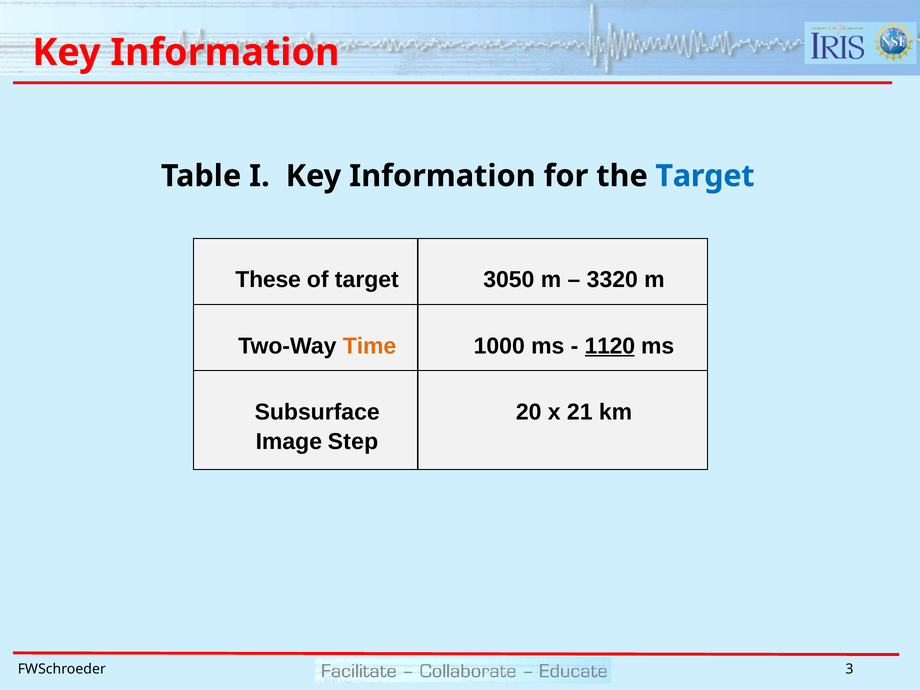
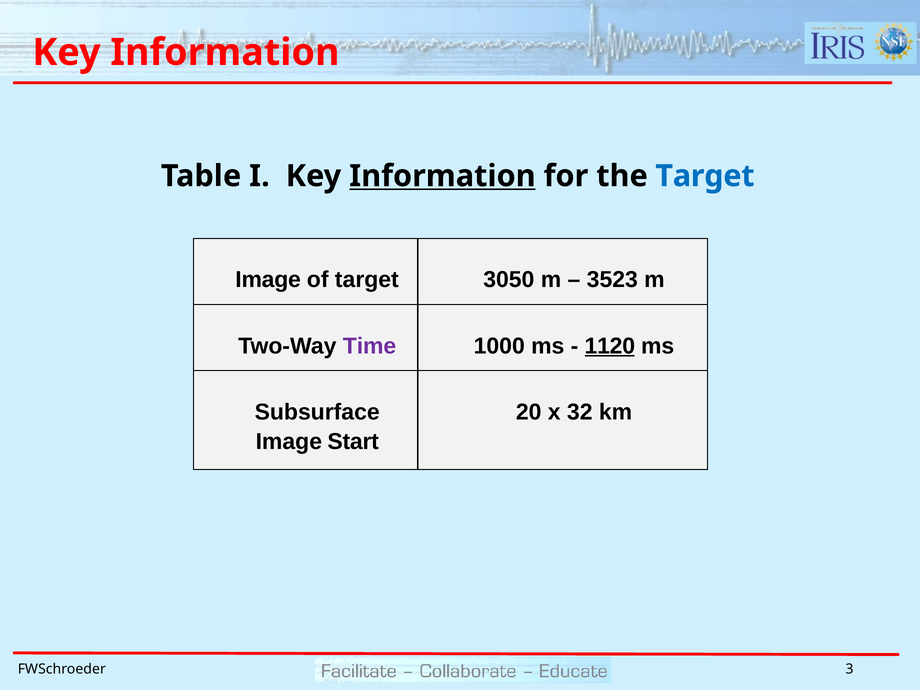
Information at (442, 176) underline: none -> present
These at (268, 280): These -> Image
3320: 3320 -> 3523
Time colour: orange -> purple
21: 21 -> 32
Step: Step -> Start
